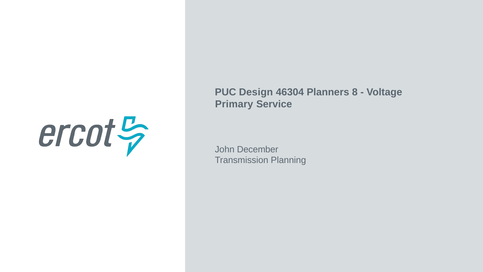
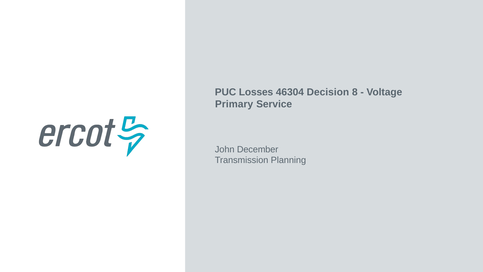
Design: Design -> Losses
Planners: Planners -> Decision
